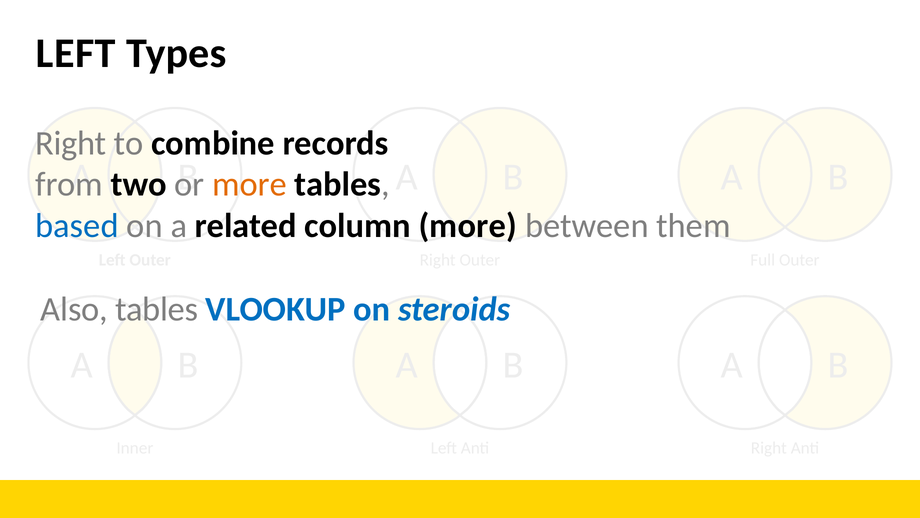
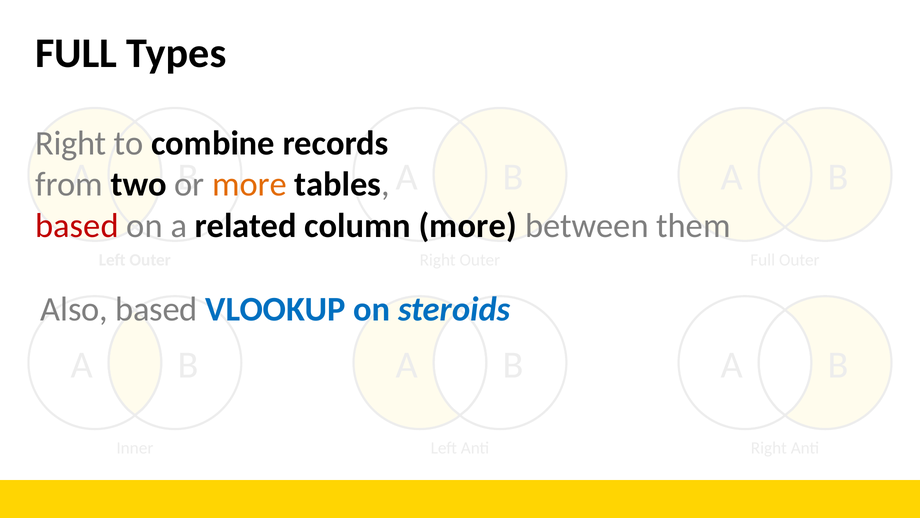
LEFT at (76, 53): LEFT -> FULL
based at (77, 226) colour: blue -> red
Also tables: tables -> based
